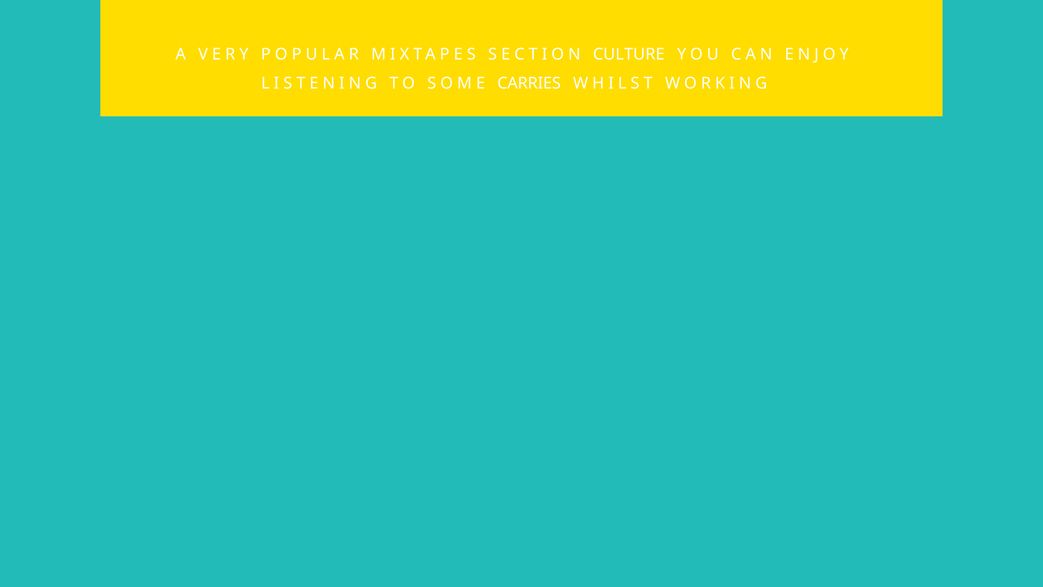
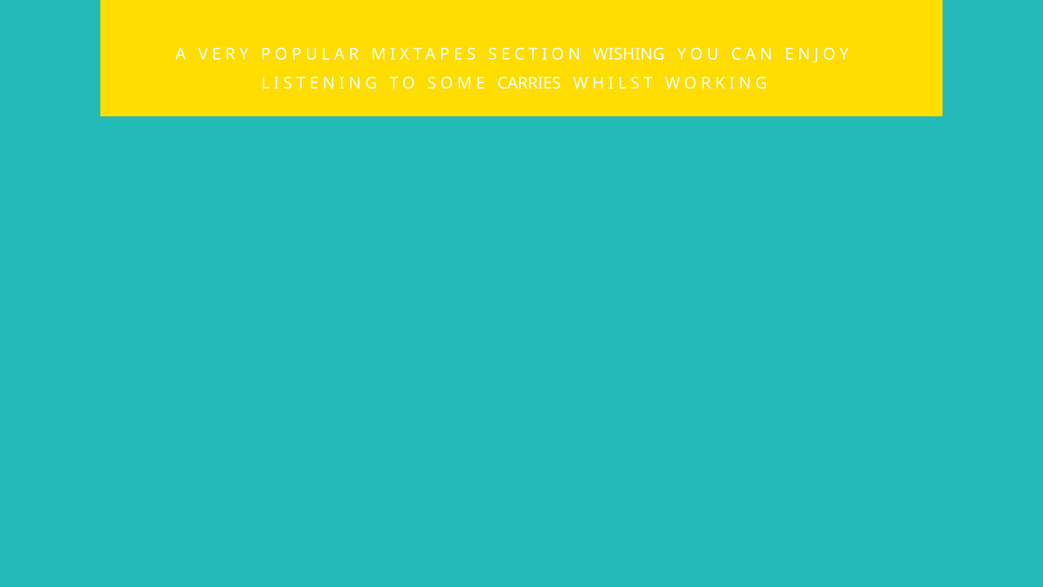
CULTURE: CULTURE -> WISHING
